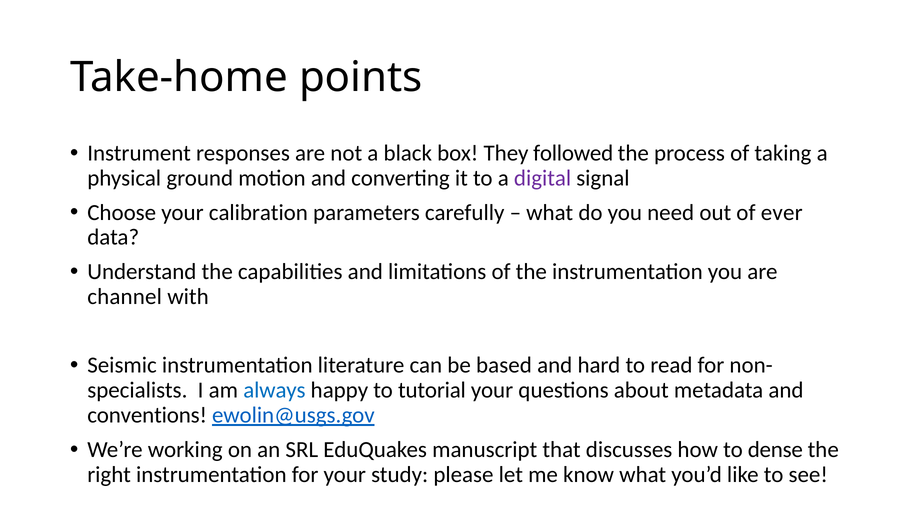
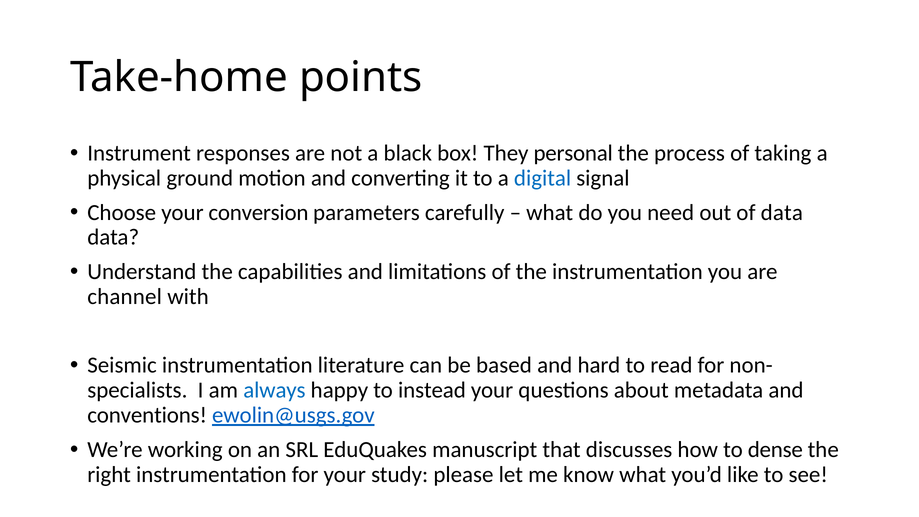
followed: followed -> personal
digital colour: purple -> blue
calibration: calibration -> conversion
of ever: ever -> data
tutorial: tutorial -> instead
